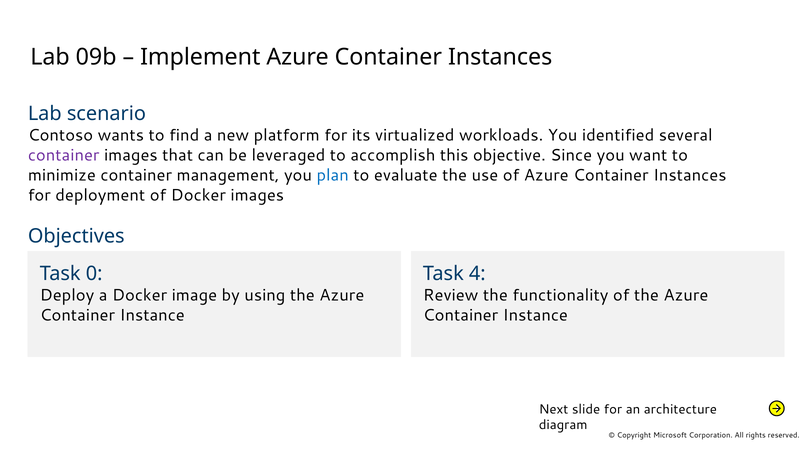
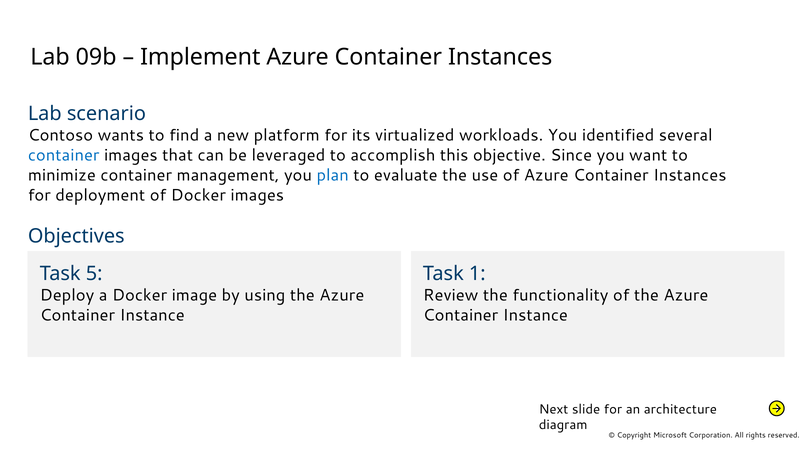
container at (64, 155) colour: purple -> blue
0: 0 -> 5
4: 4 -> 1
